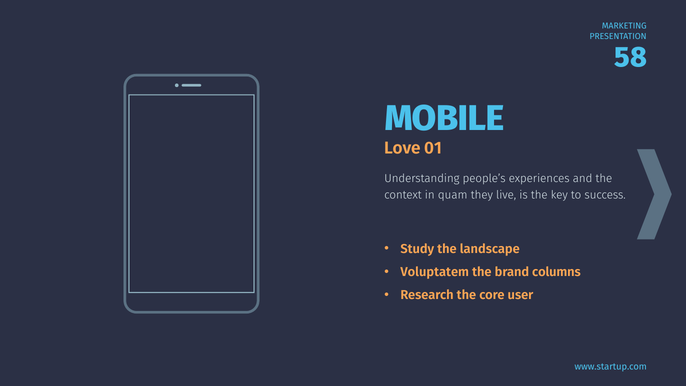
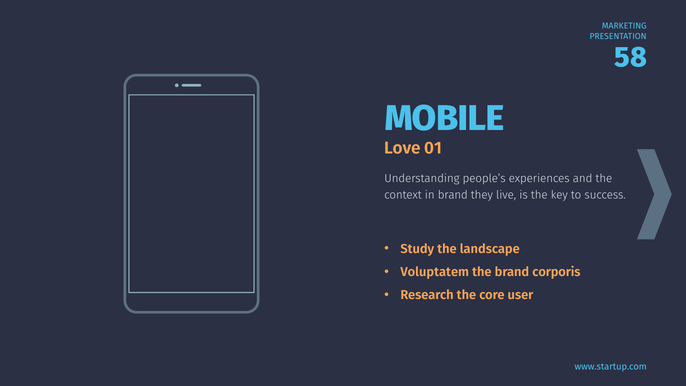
in quam: quam -> brand
columns: columns -> corporis
